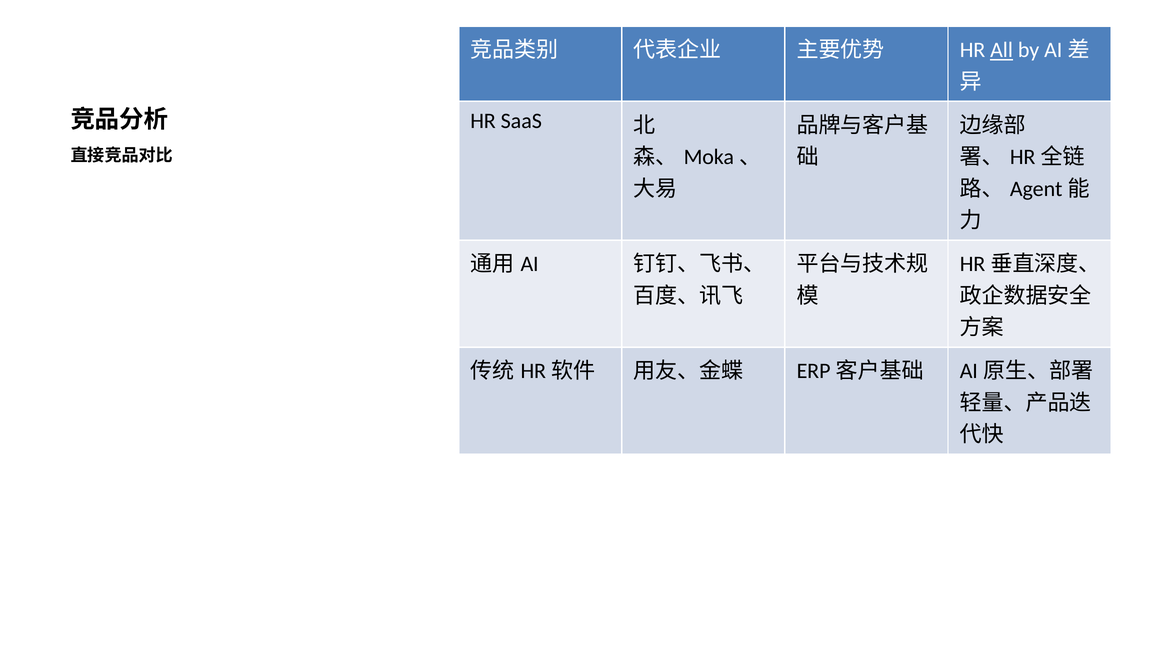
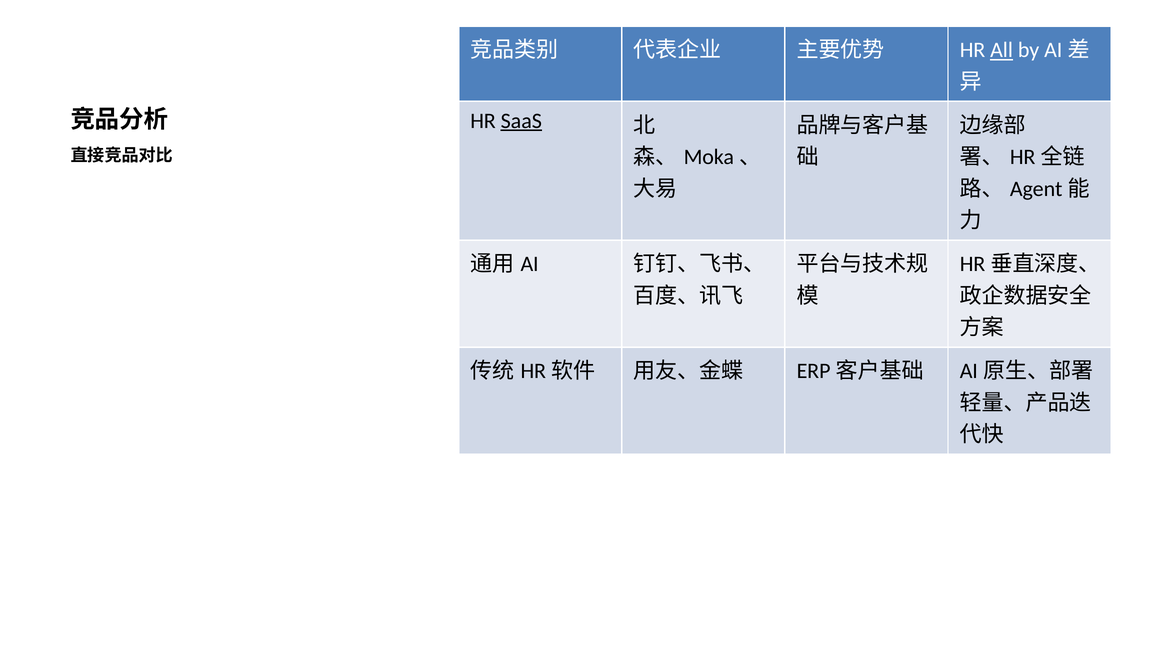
SaaS underline: none -> present
